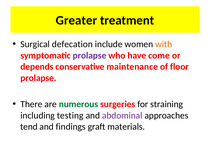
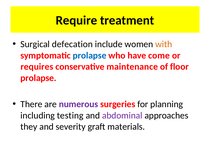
Greater: Greater -> Require
prolapse at (90, 55) colour: purple -> blue
depends: depends -> requires
numerous colour: green -> purple
straining: straining -> planning
tend: tend -> they
findings: findings -> severity
